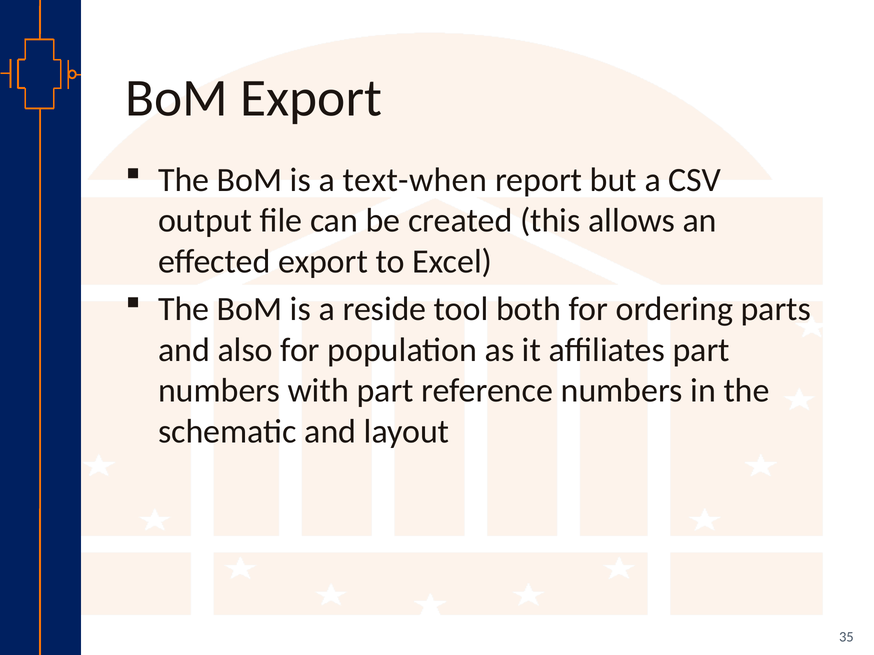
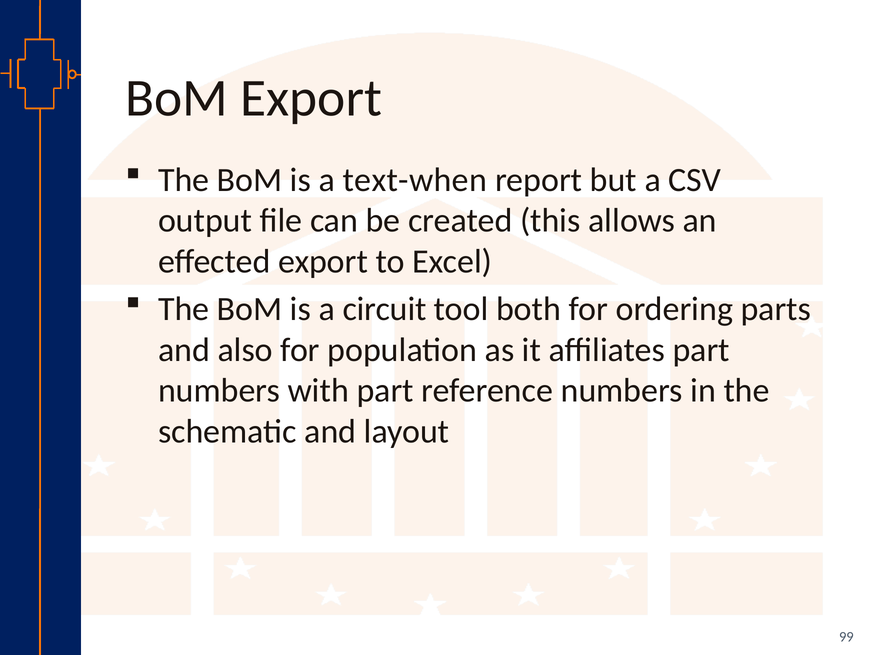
reside: reside -> circuit
35: 35 -> 99
